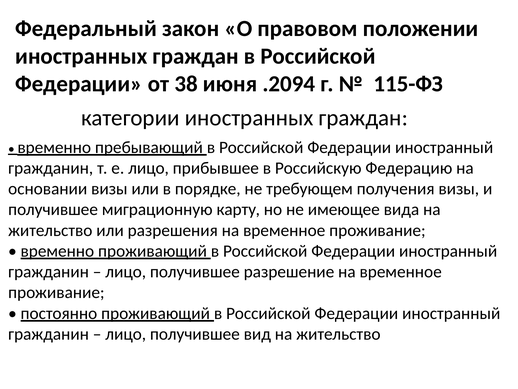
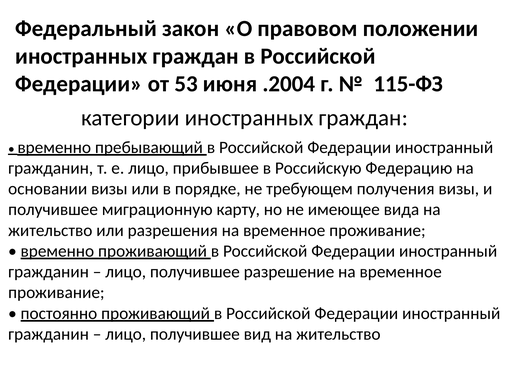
38: 38 -> 53
.2094: .2094 -> .2004
